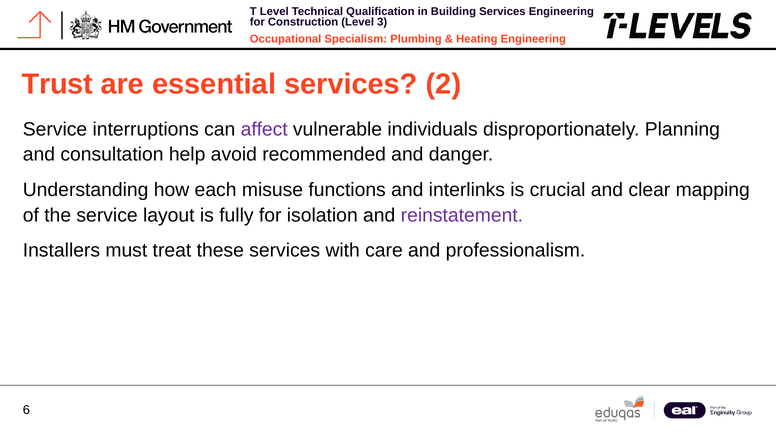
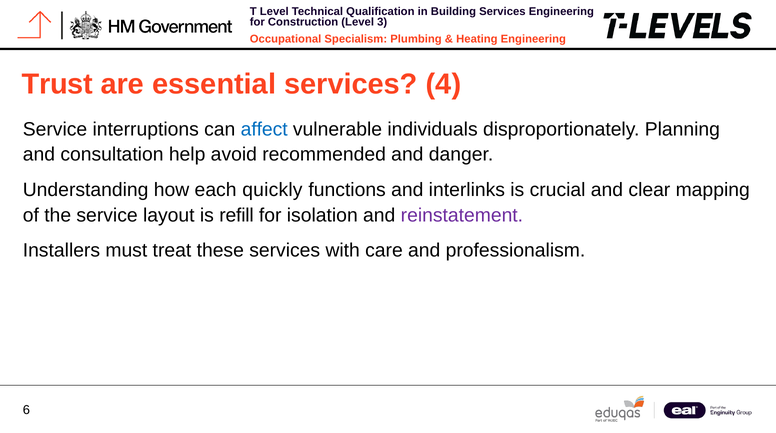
2: 2 -> 4
affect colour: purple -> blue
misuse: misuse -> quickly
fully: fully -> refill
